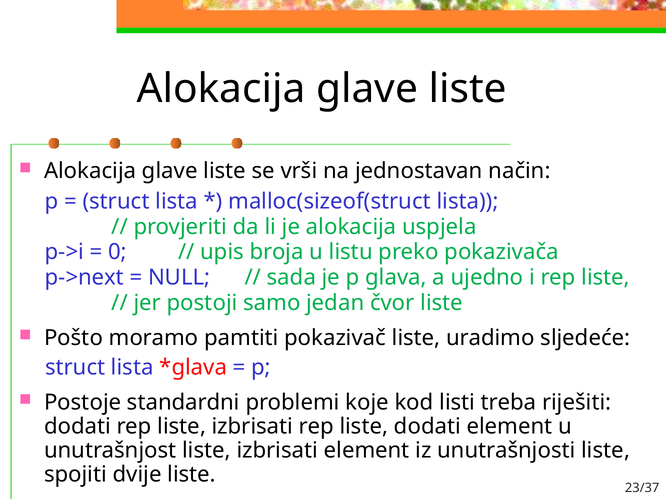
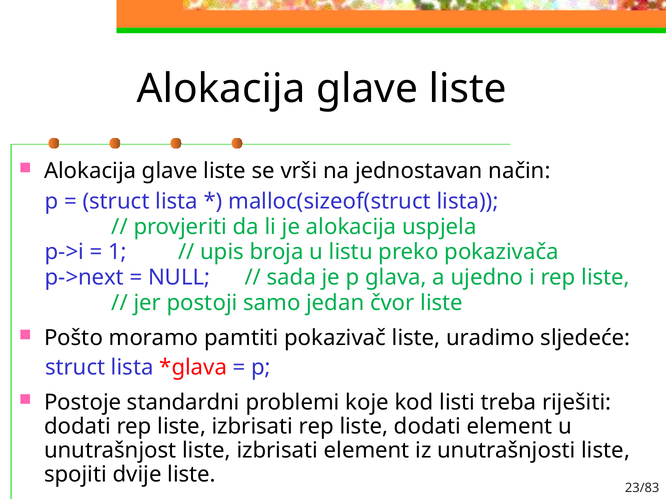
0: 0 -> 1
23/37: 23/37 -> 23/83
